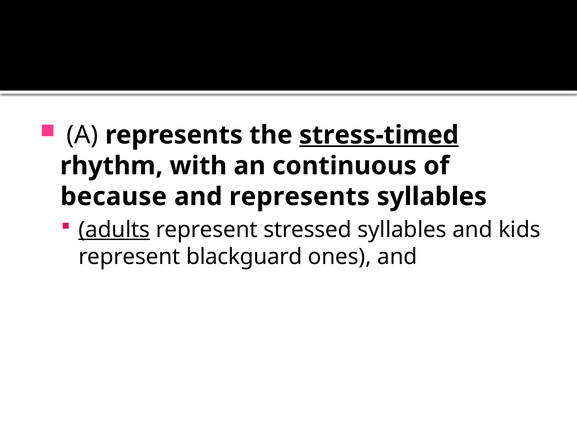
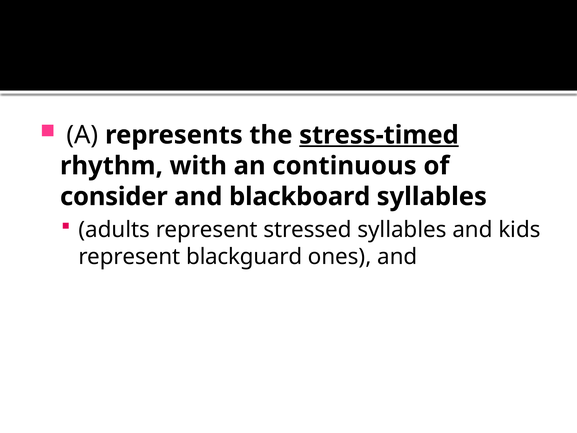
because: because -> consider
and represents: represents -> blackboard
adults underline: present -> none
